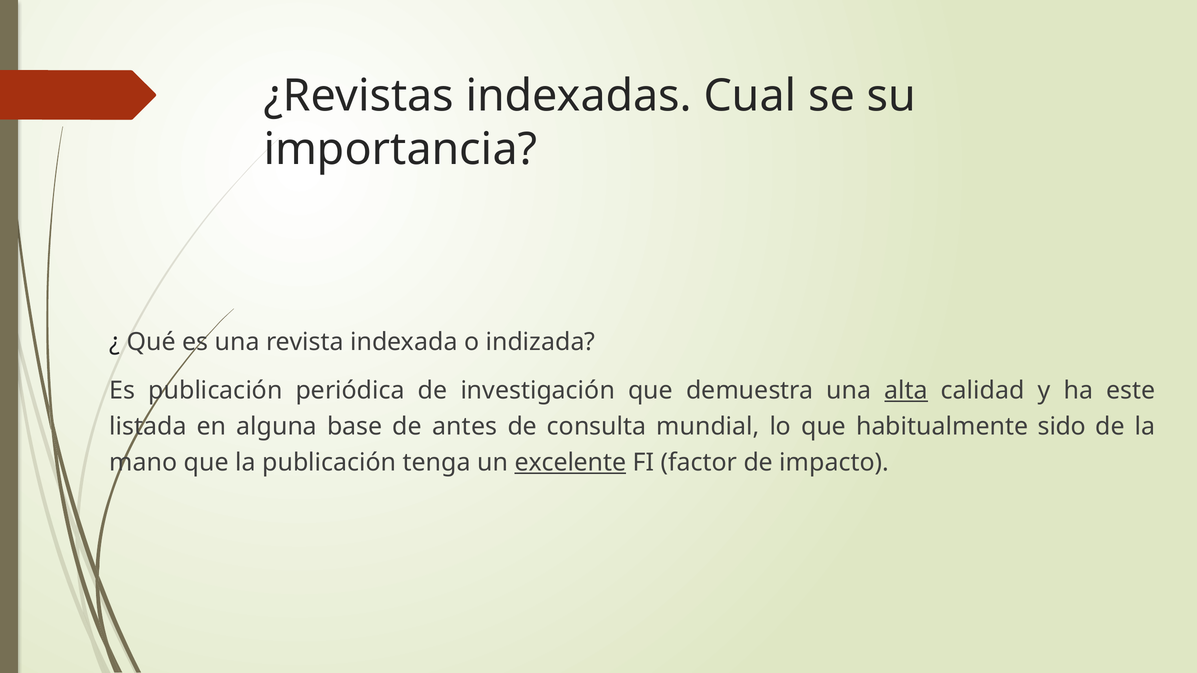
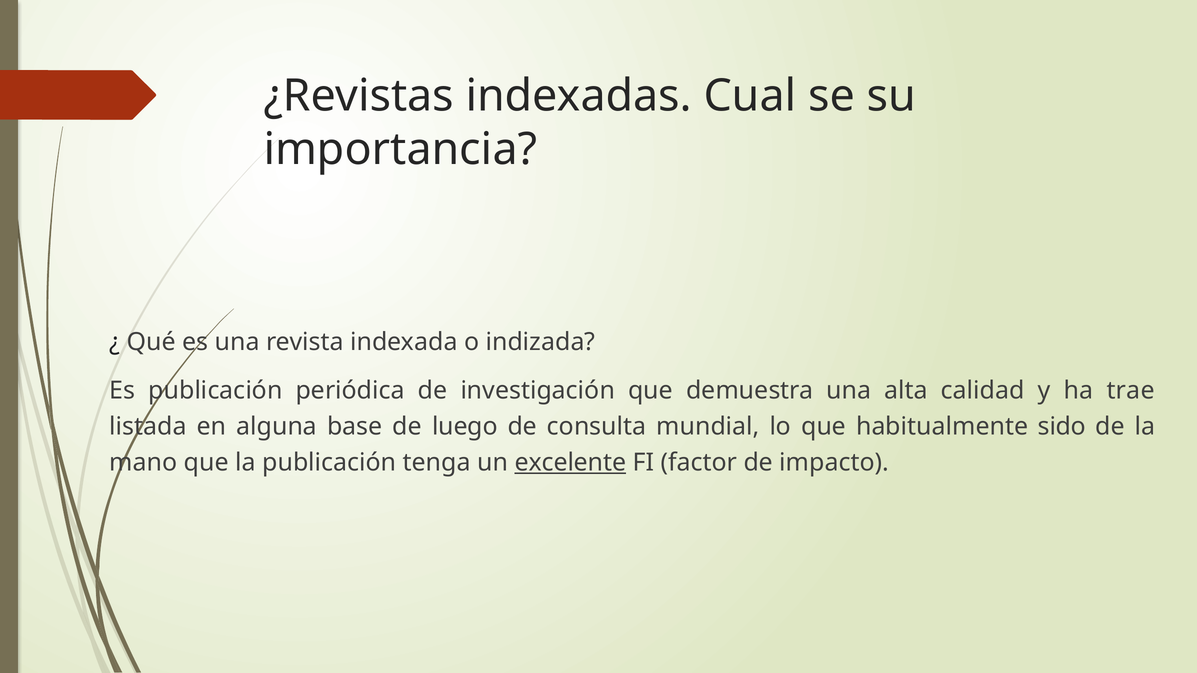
alta underline: present -> none
este: este -> trae
antes: antes -> luego
